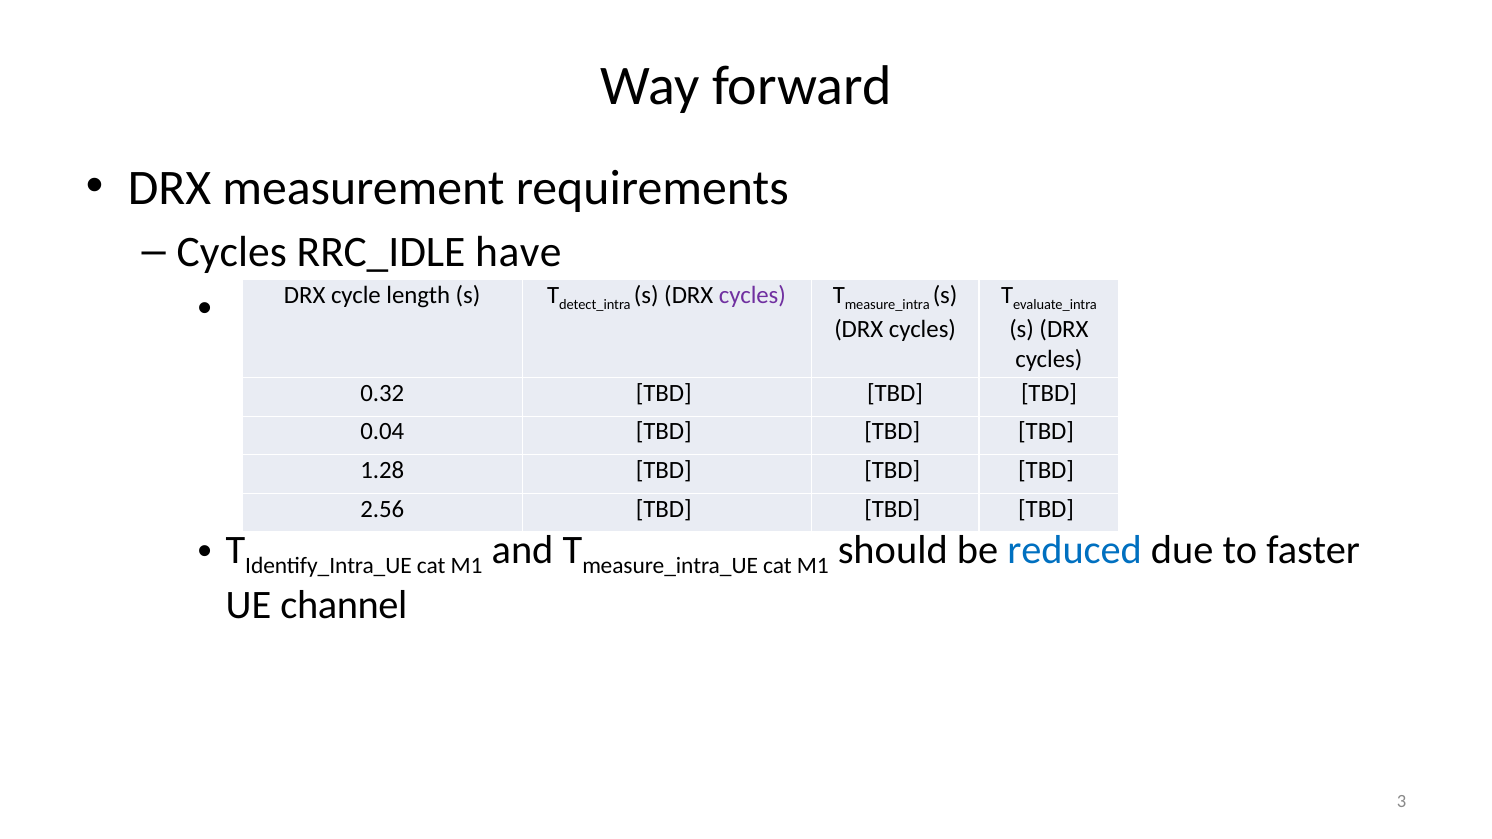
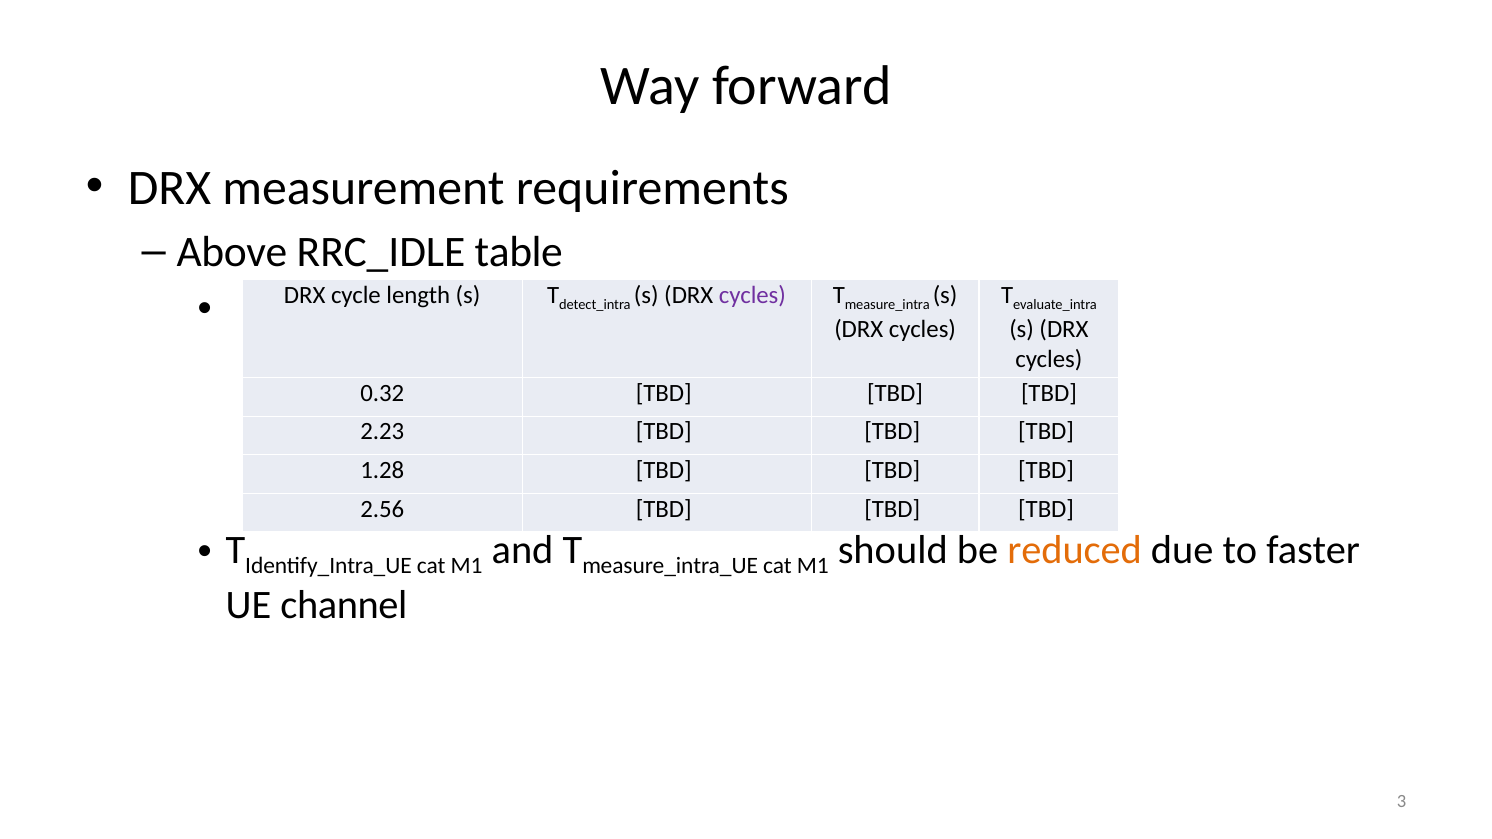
Cycles at (232, 252): Cycles -> Above
have: have -> table
0.04: 0.04 -> 2.23
reduced colour: blue -> orange
